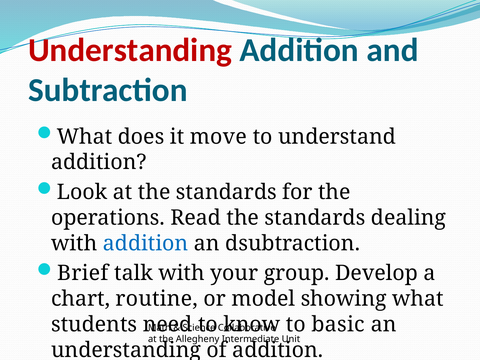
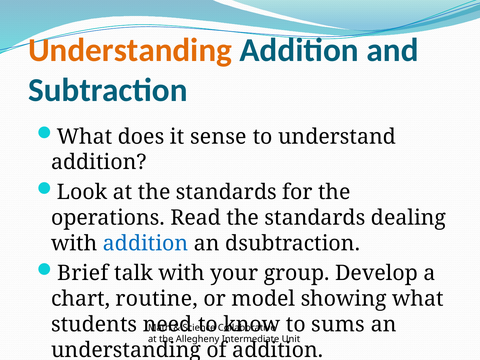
Understanding at (130, 50) colour: red -> orange
move: move -> sense
basic: basic -> sums
